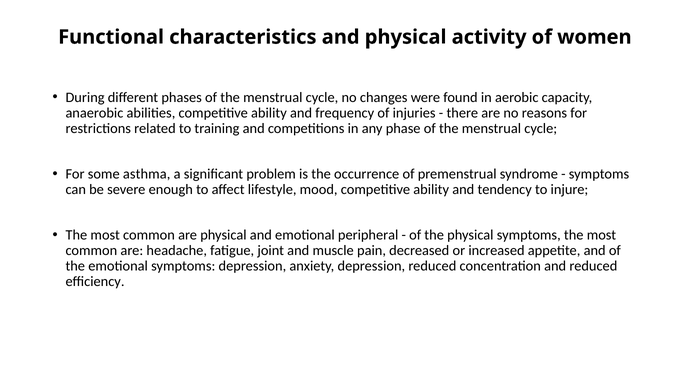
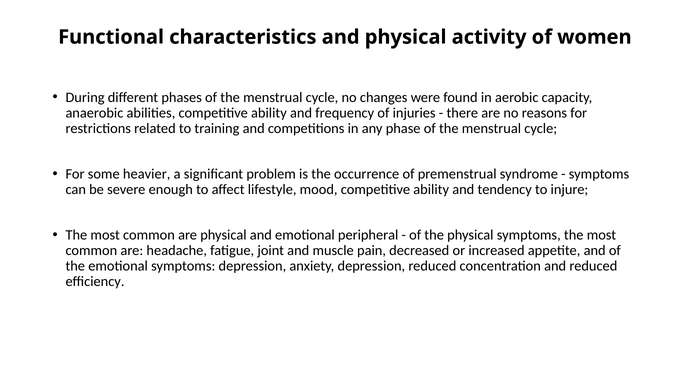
asthma: asthma -> heavier
